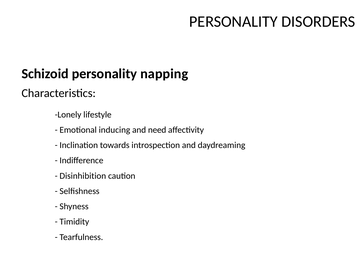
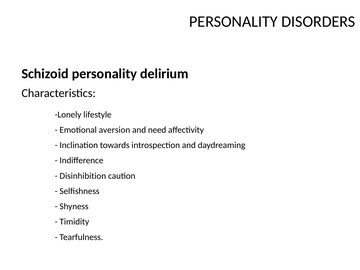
napping: napping -> delirium
inducing: inducing -> aversion
